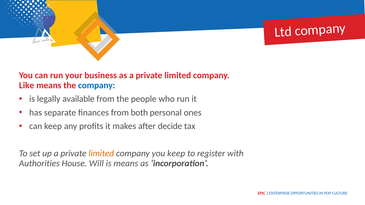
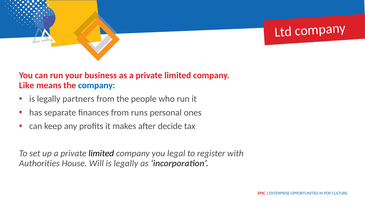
available: available -> partners
both: both -> runs
limited at (101, 154) colour: orange -> black
you keep: keep -> legal
means at (126, 163): means -> legally
